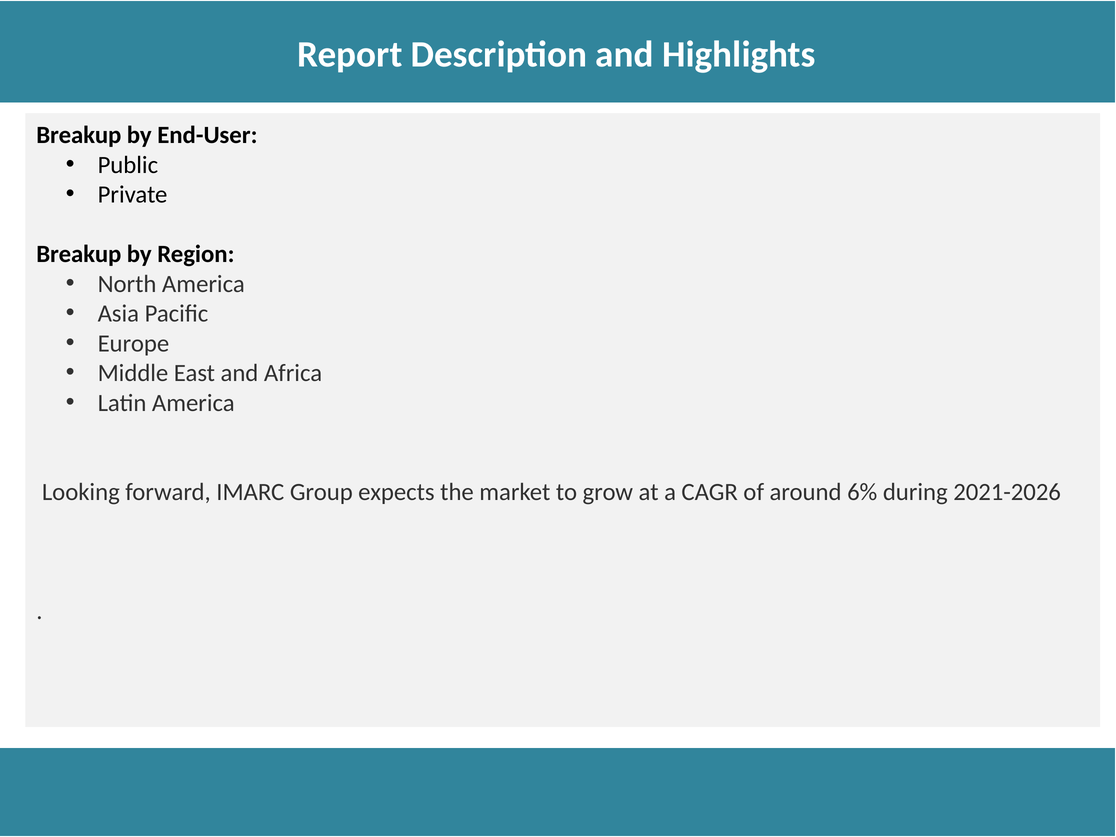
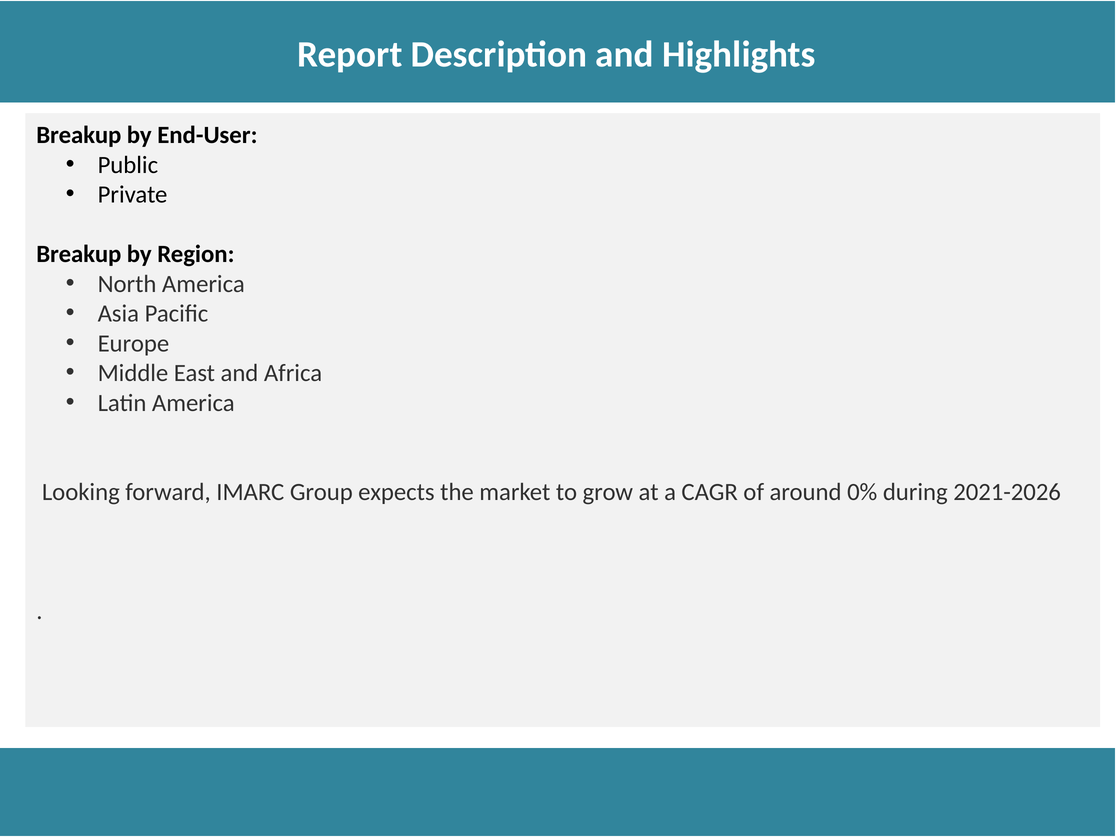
6%: 6% -> 0%
